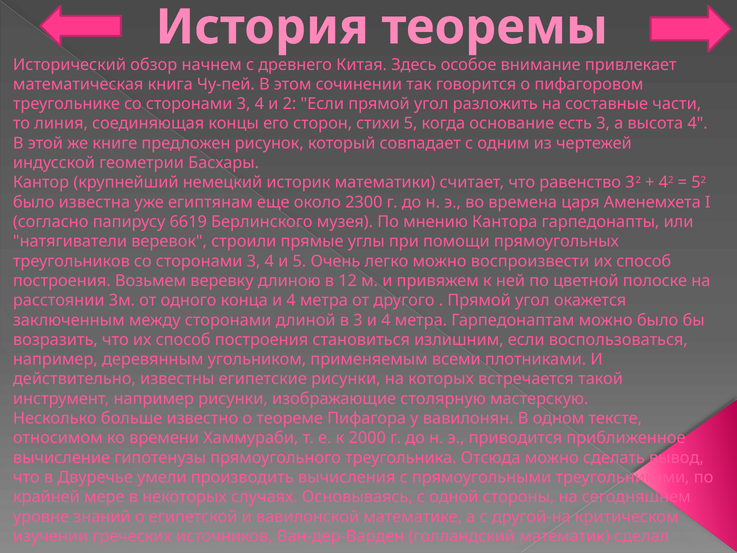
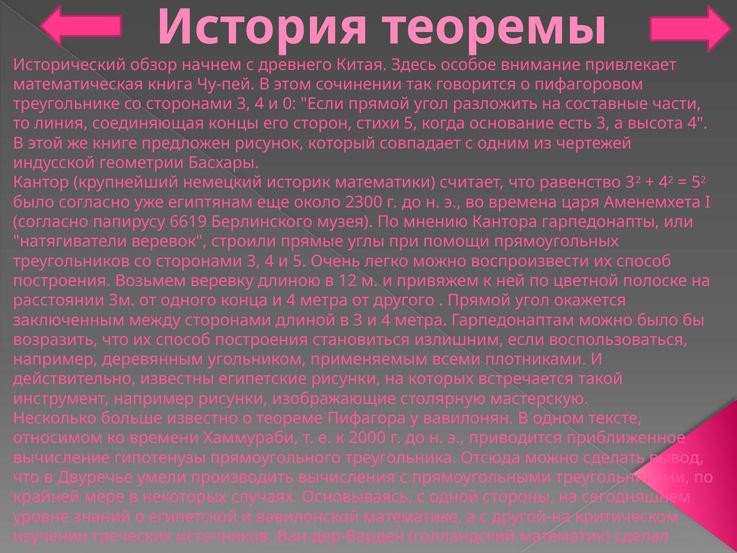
2: 2 -> 0
было известна: известна -> согласно
